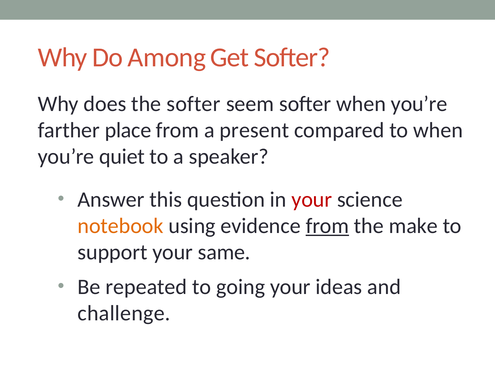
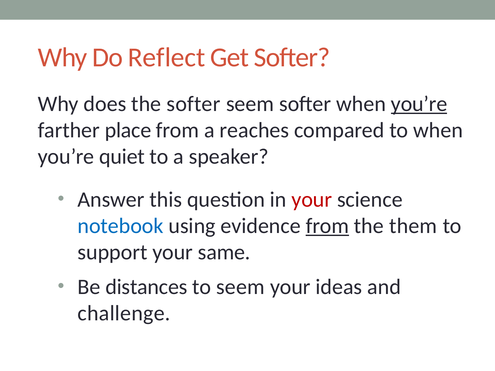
Among: Among -> Reflect
you’re at (419, 104) underline: none -> present
present: present -> reaches
notebook colour: orange -> blue
make: make -> them
repeated: repeated -> distances
to going: going -> seem
